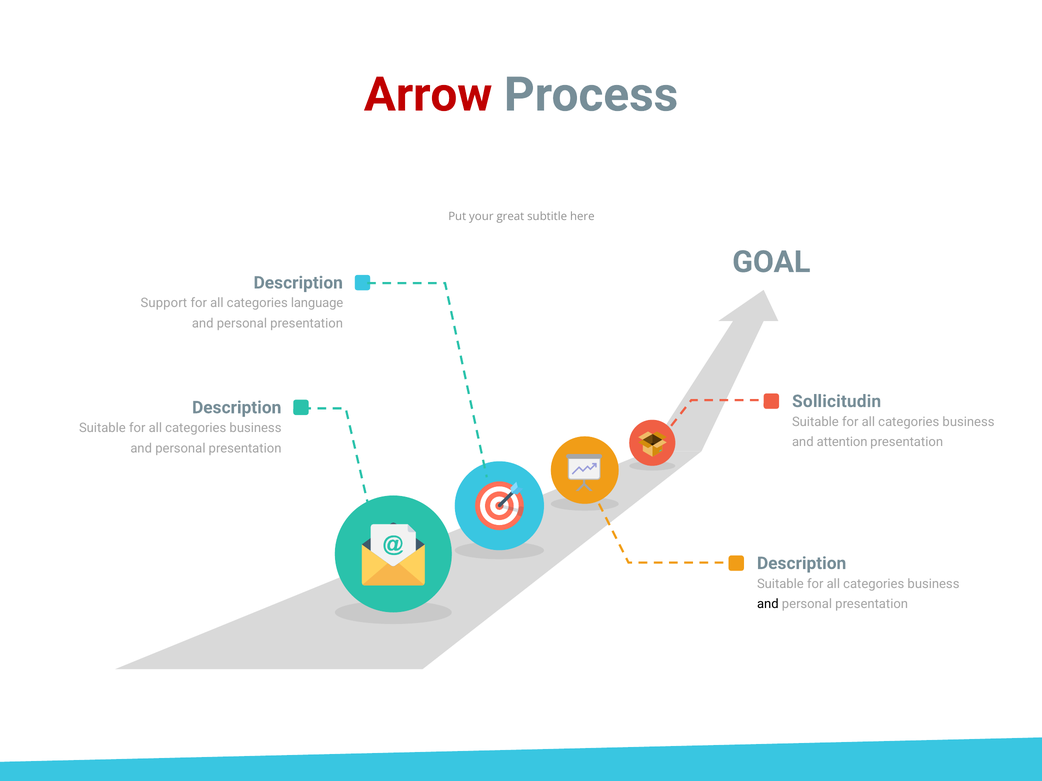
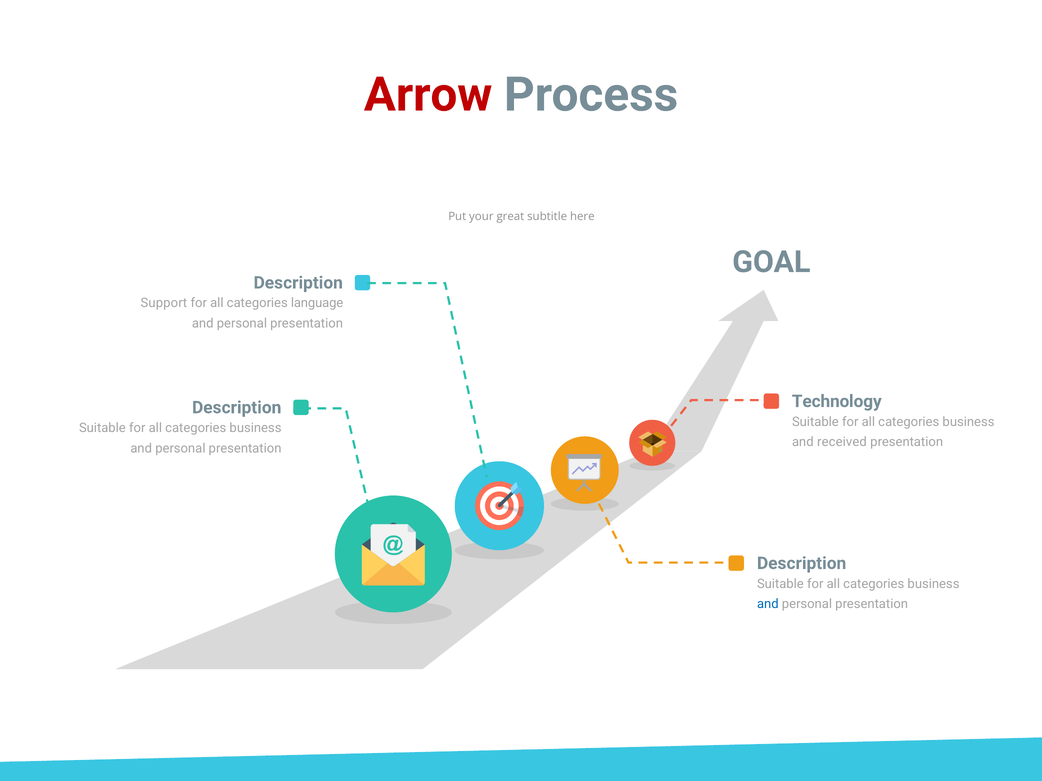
Sollicitudin: Sollicitudin -> Technology
attention: attention -> received
and at (768, 604) colour: black -> blue
